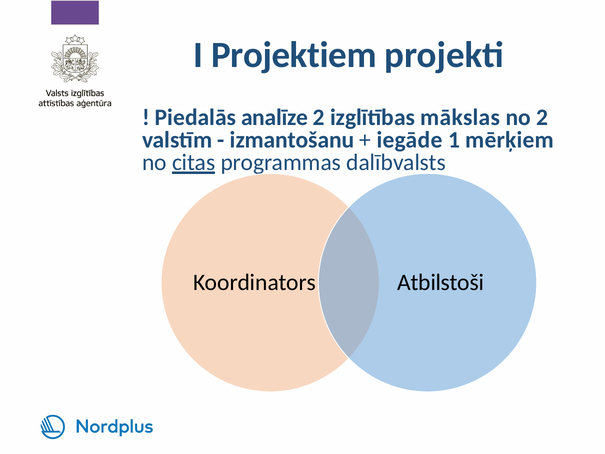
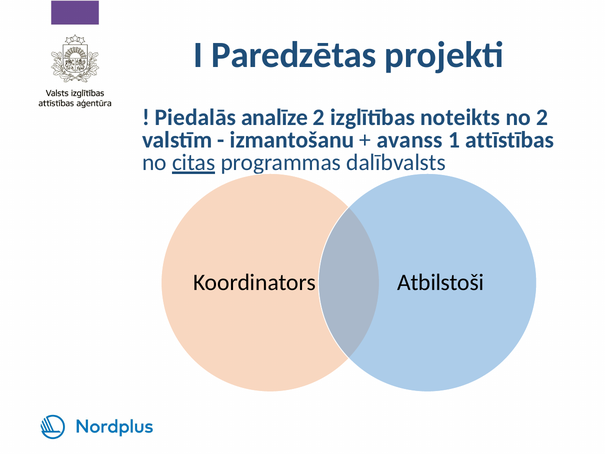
Projektiem: Projektiem -> Paredzētas
mākslas: mākslas -> noteikts
iegāde: iegāde -> avanss
mērķiem: mērķiem -> attīstības
